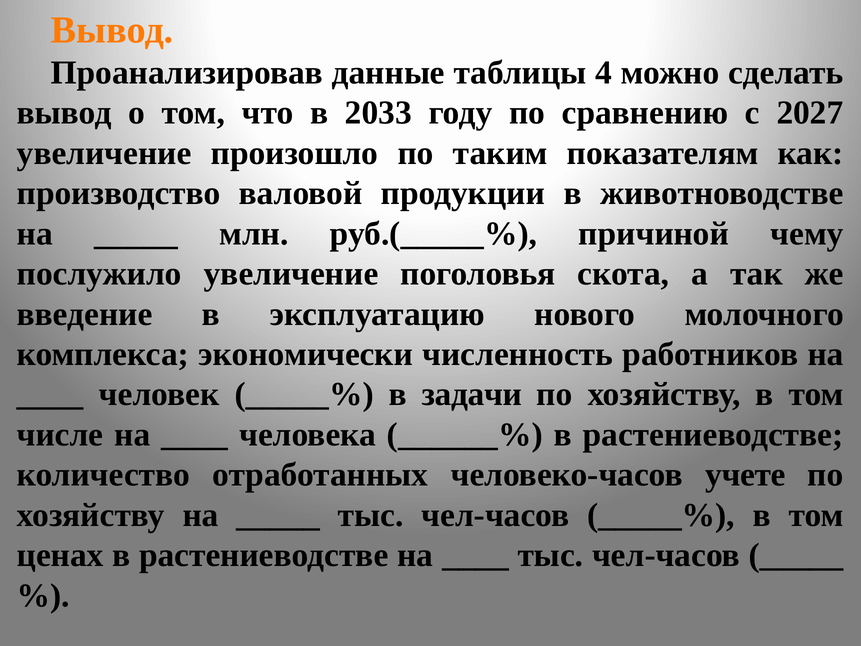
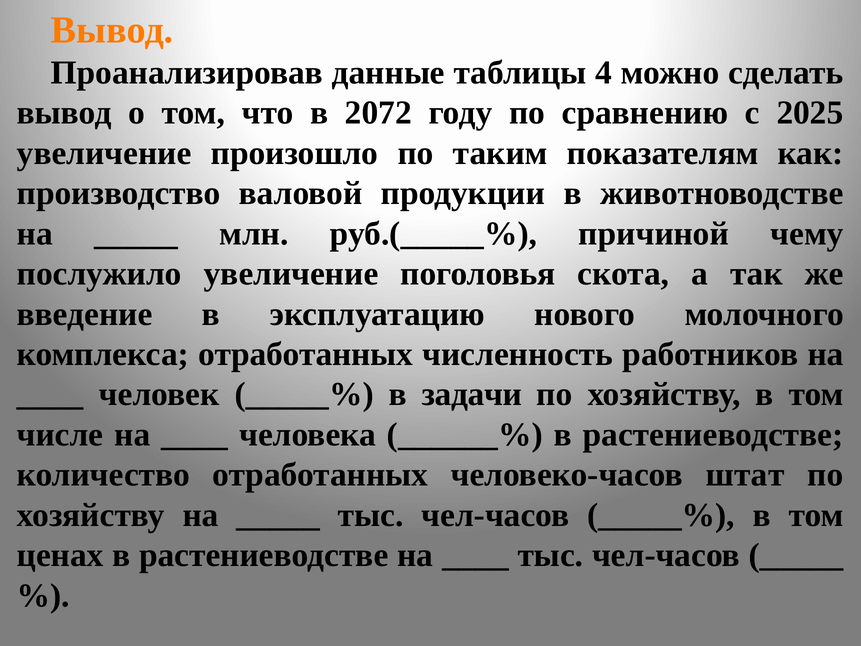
2033: 2033 -> 2072
2027: 2027 -> 2025
комплекса экономически: экономически -> отработанных
учете: учете -> штат
